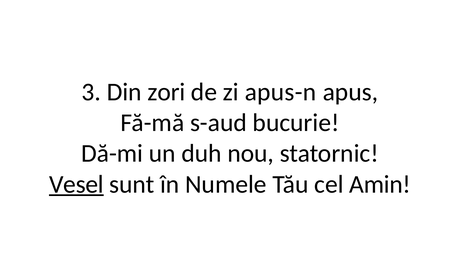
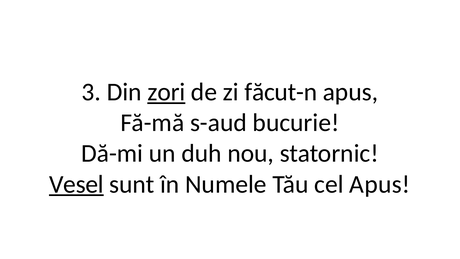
zori underline: none -> present
apus-n: apus-n -> făcut-n
cel Amin: Amin -> Apus
